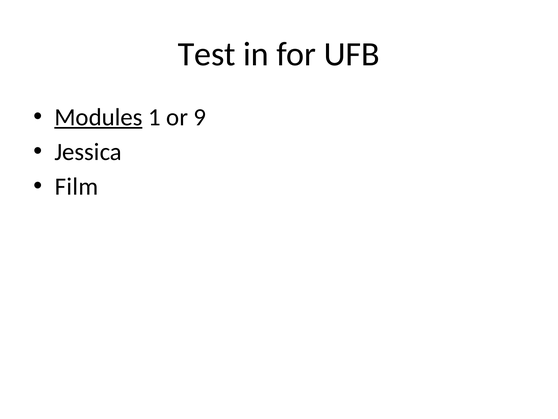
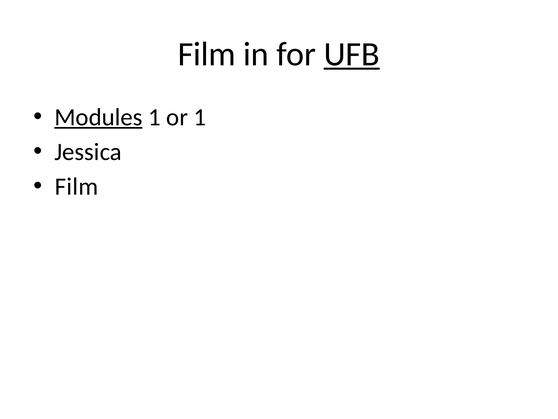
Test at (207, 54): Test -> Film
UFB underline: none -> present
or 9: 9 -> 1
